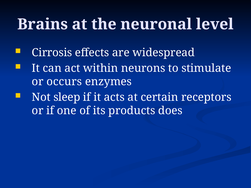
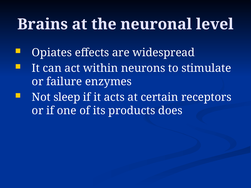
Cirrosis: Cirrosis -> Opiates
occurs: occurs -> failure
